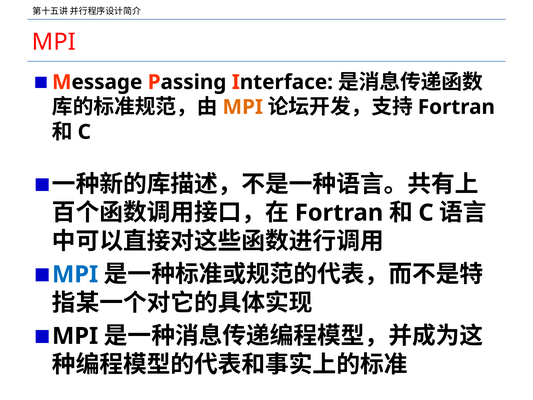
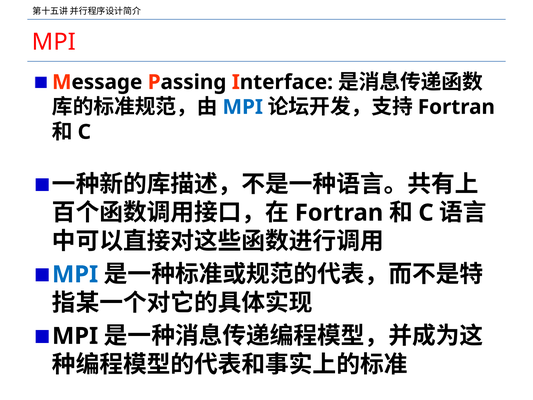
MPI at (243, 107) colour: orange -> blue
